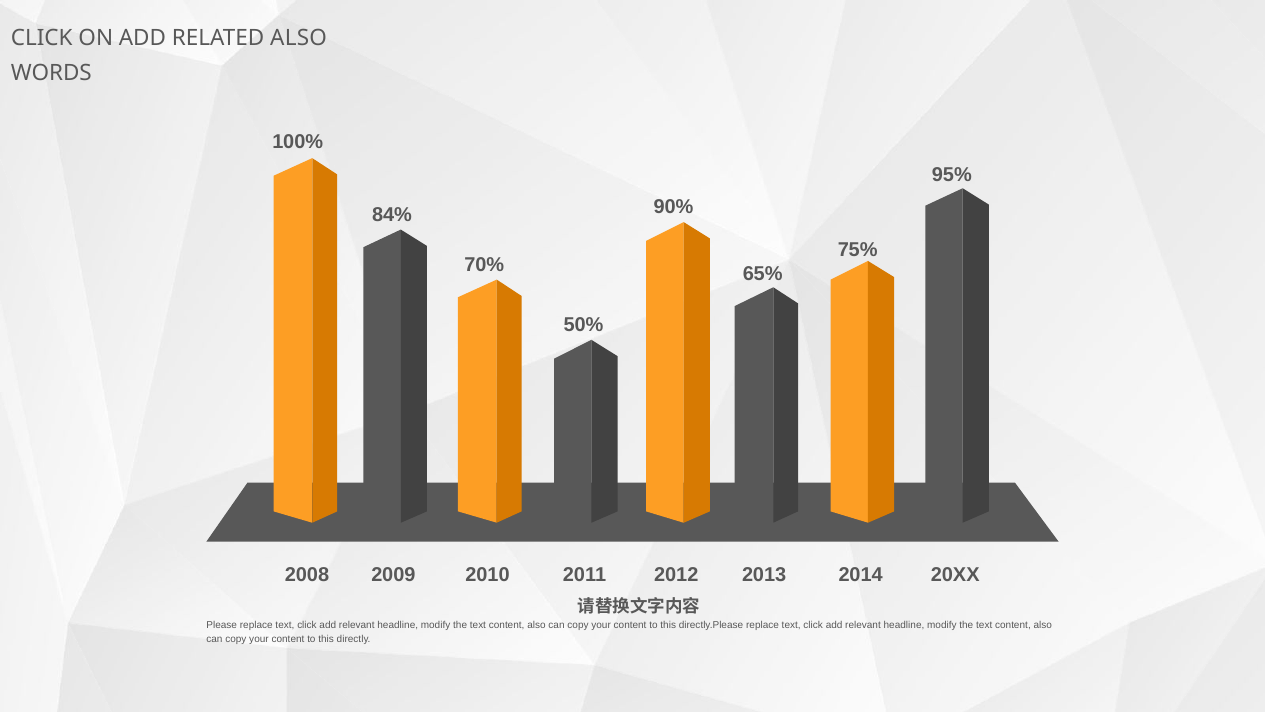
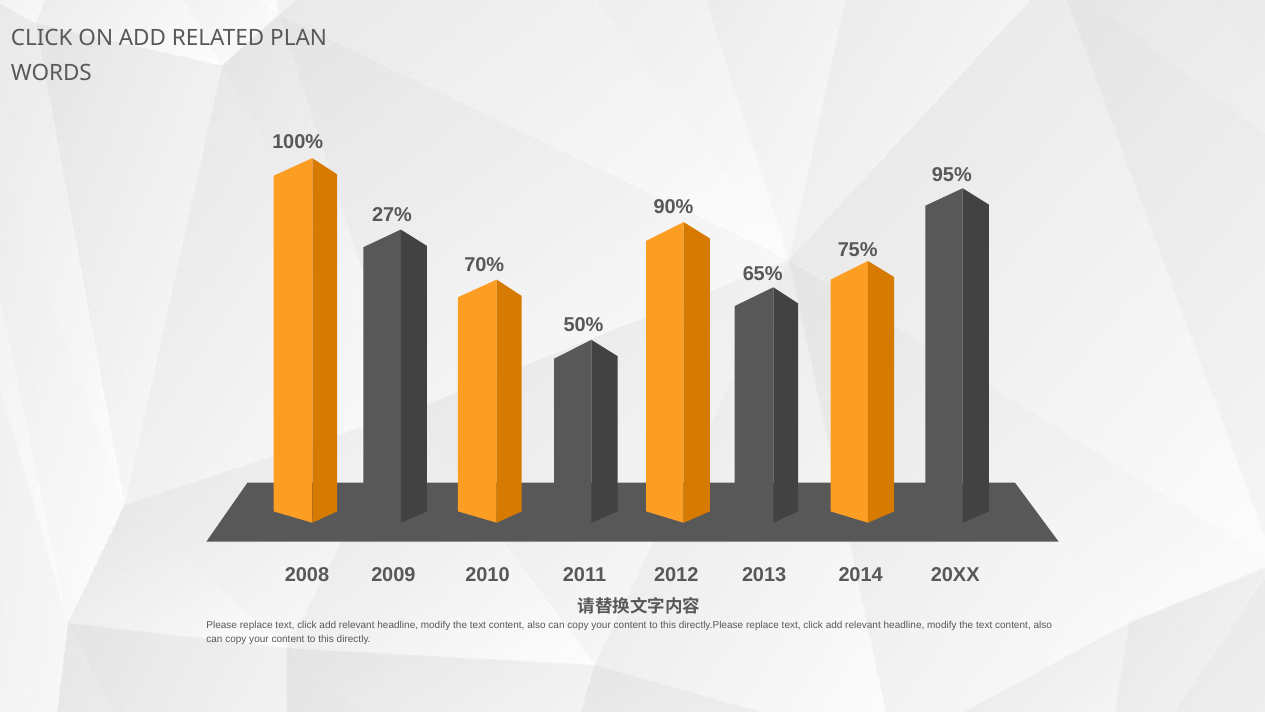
RELATED ALSO: ALSO -> PLAN
84%: 84% -> 27%
